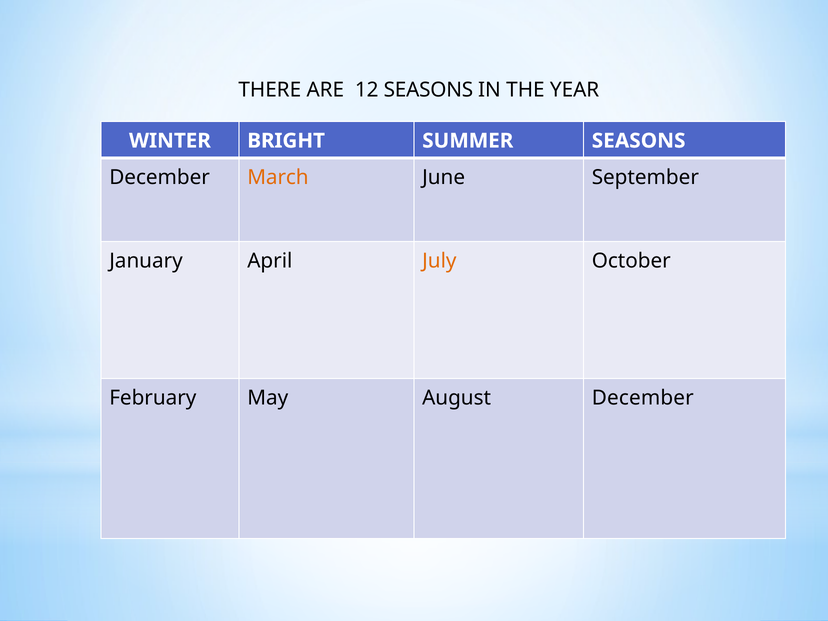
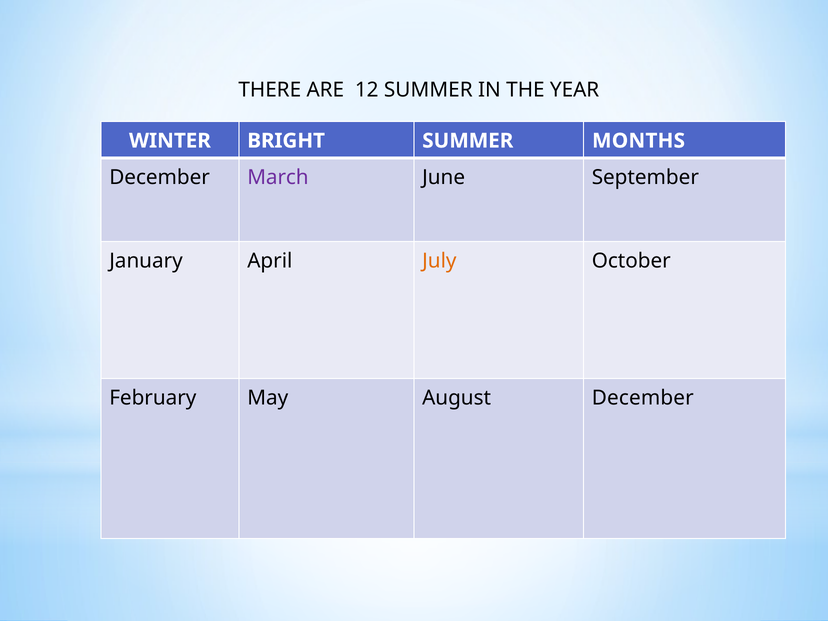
12 SEASONS: SEASONS -> SUMMER
SUMMER SEASONS: SEASONS -> MONTHS
March colour: orange -> purple
